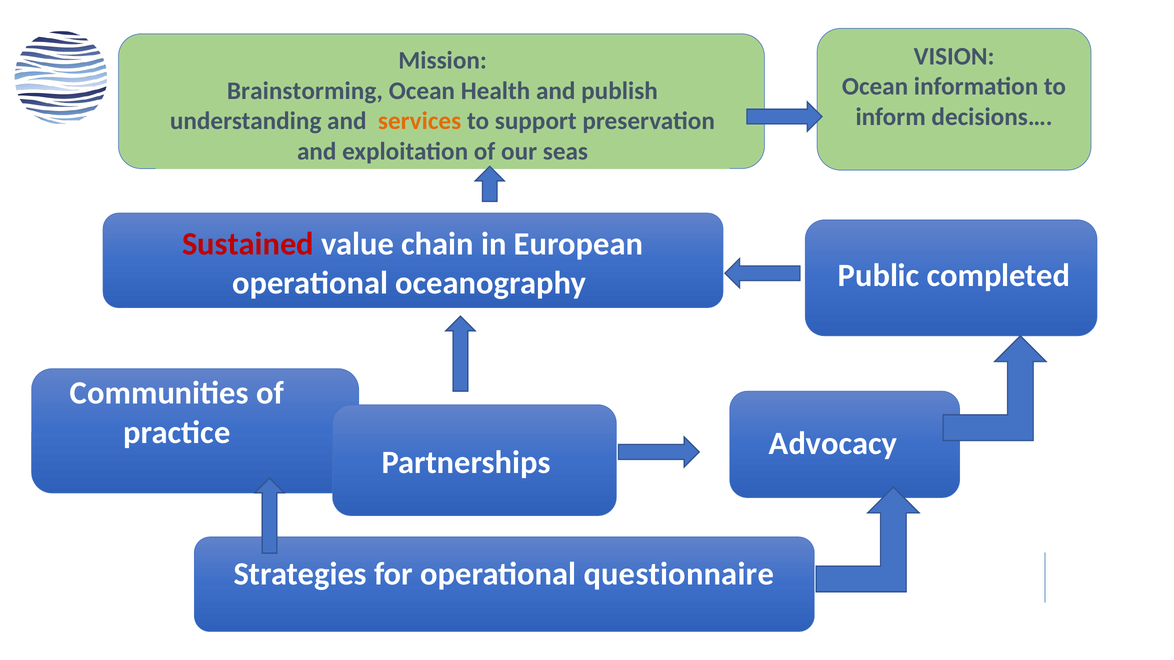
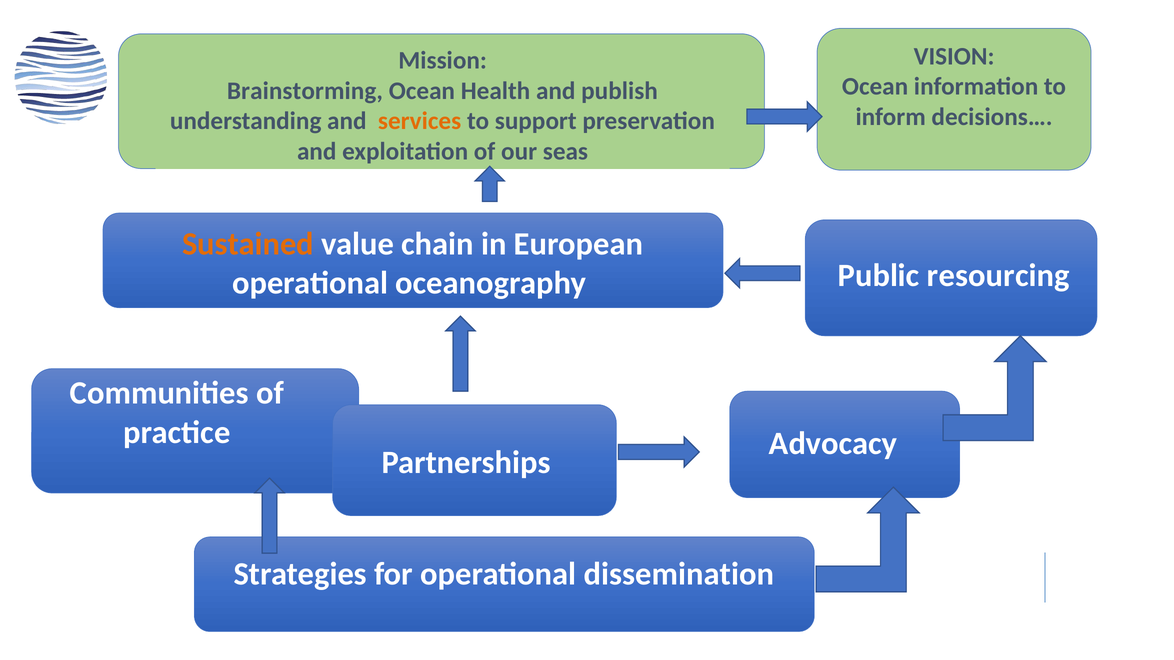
Sustained colour: red -> orange
completed: completed -> resourcing
questionnaire: questionnaire -> dissemination
